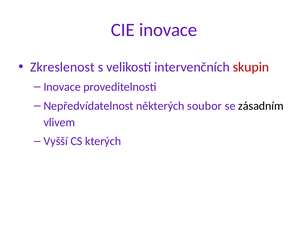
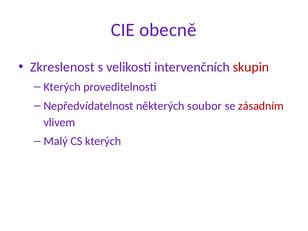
CIE inovace: inovace -> obecně
Inovace at (62, 87): Inovace -> Kterých
zásadním colour: black -> red
Vyšší: Vyšší -> Malý
